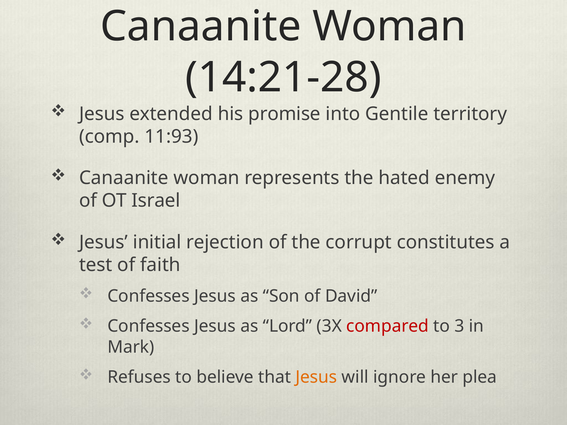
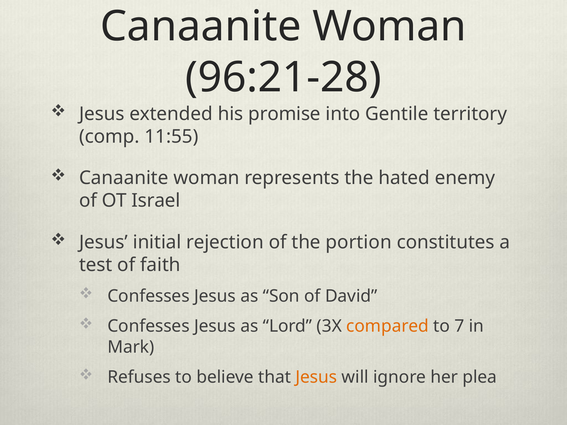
14:21-28: 14:21-28 -> 96:21-28
11:93: 11:93 -> 11:55
corrupt: corrupt -> portion
compared colour: red -> orange
3: 3 -> 7
